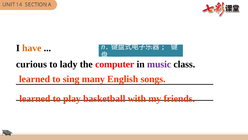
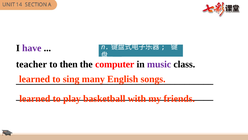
have colour: orange -> purple
curious: curious -> teacher
lady: lady -> then
